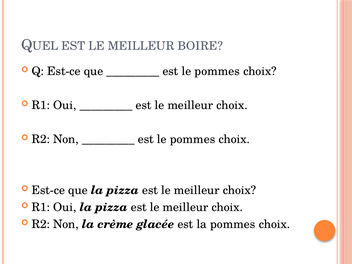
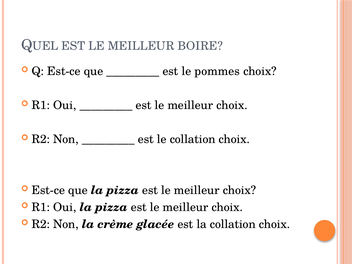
pommes at (193, 139): pommes -> collation
la pommes: pommes -> collation
